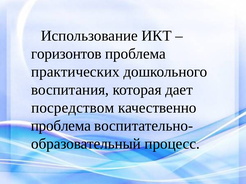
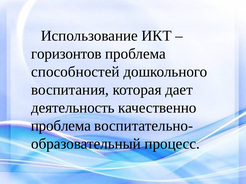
практических: практических -> способностей
посредством: посредством -> деятельность
